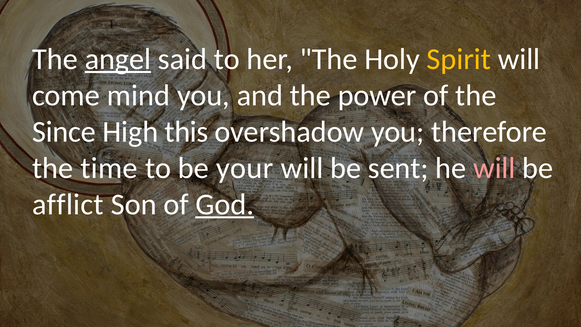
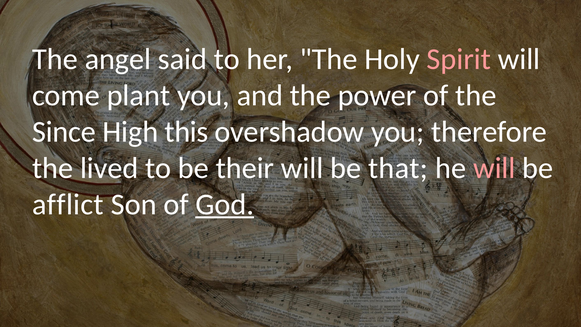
angel underline: present -> none
Spirit colour: yellow -> pink
mind: mind -> plant
time: time -> lived
your: your -> their
sent: sent -> that
